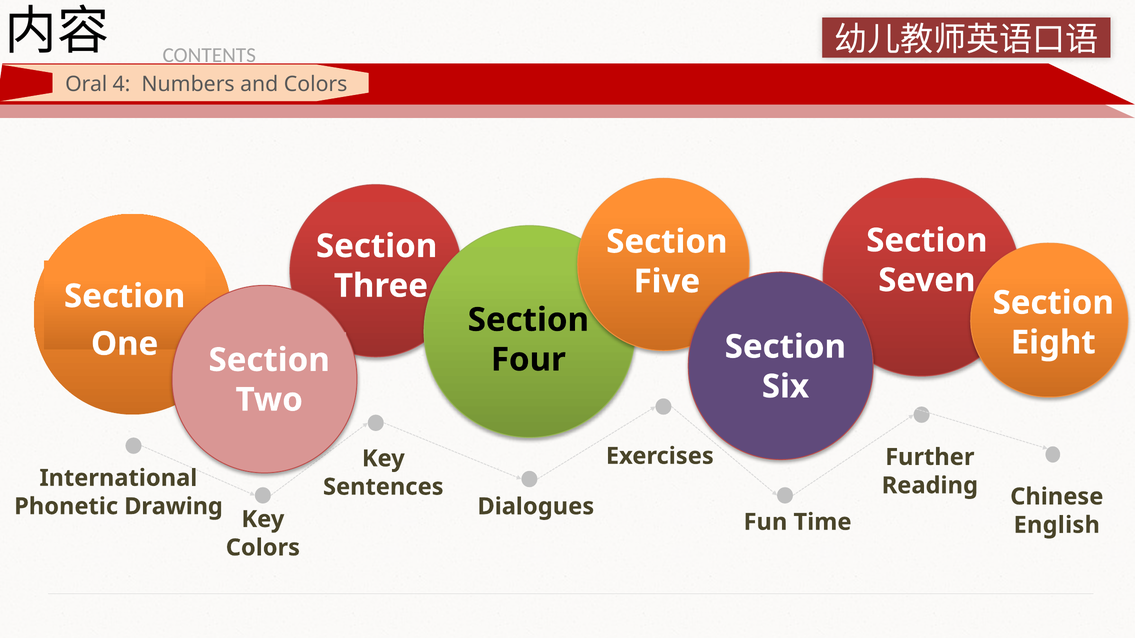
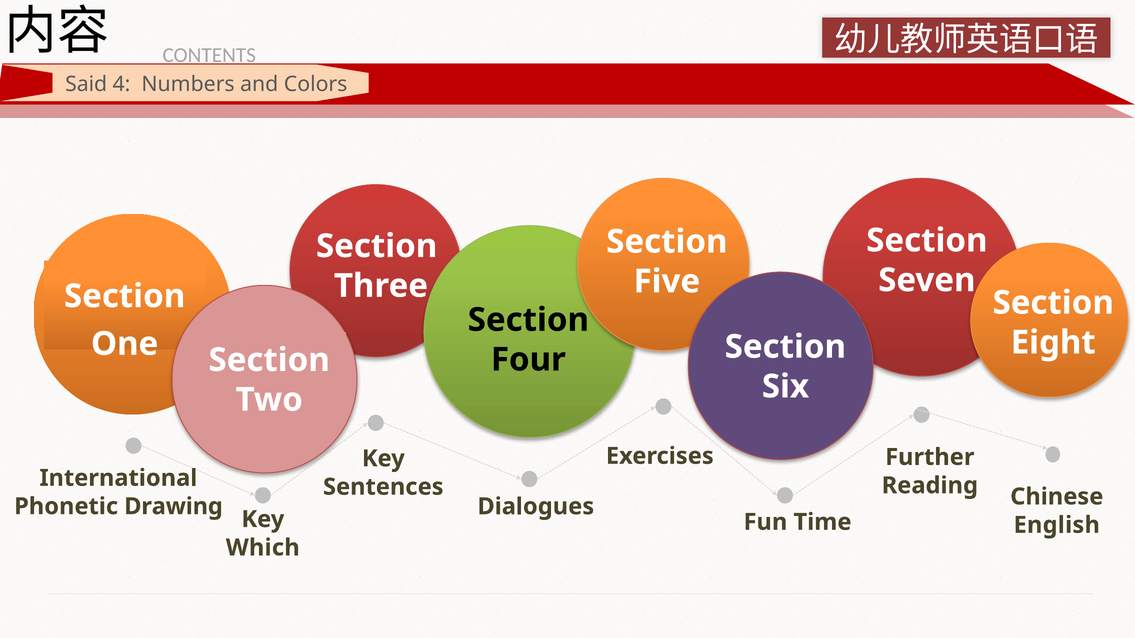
Oral: Oral -> Said
Colors at (263, 548): Colors -> Which
